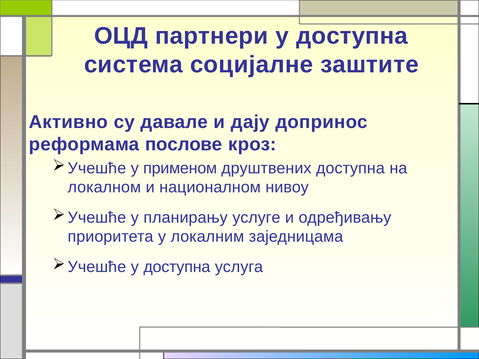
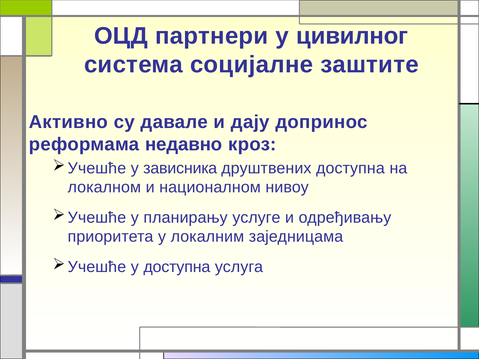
партнери у доступна: доступна -> цивилног
послове: послове -> недавно
применом: применом -> зависника
